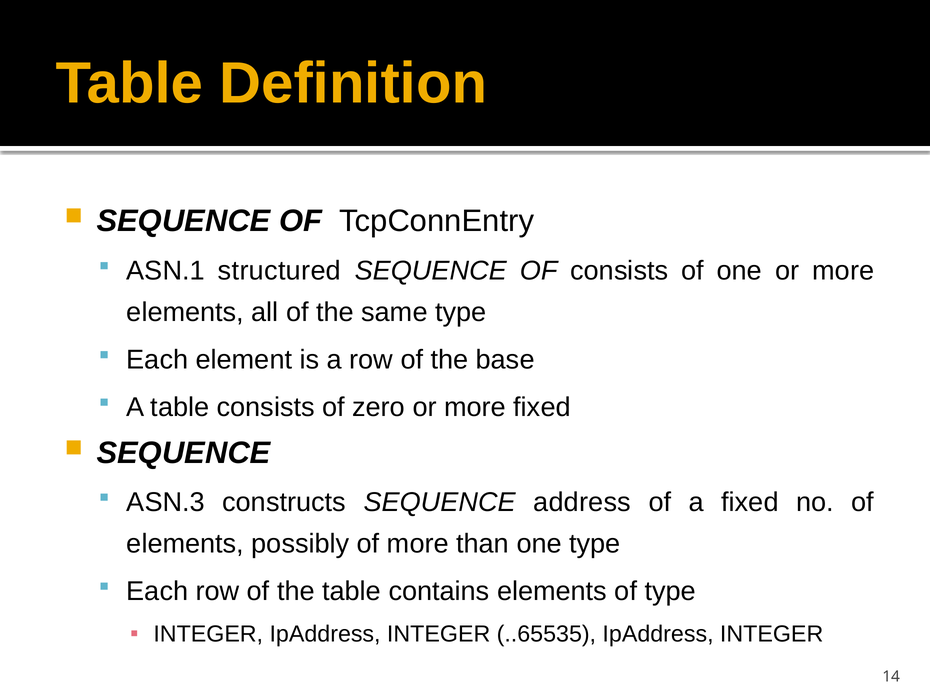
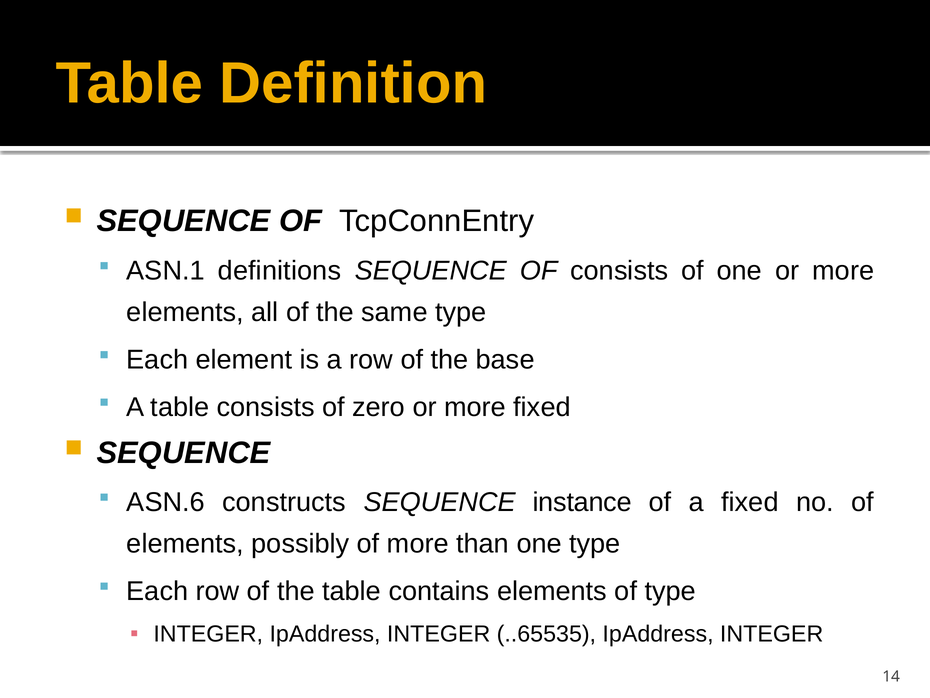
structured: structured -> definitions
ASN.3: ASN.3 -> ASN.6
address: address -> instance
